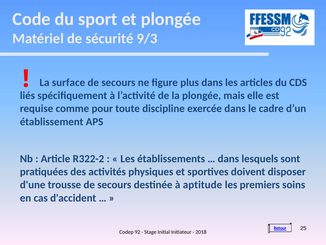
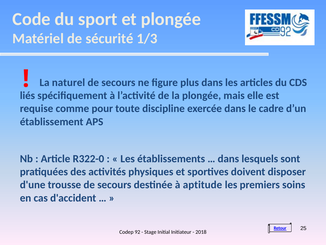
9/3: 9/3 -> 1/3
surface: surface -> naturel
R322-2: R322-2 -> R322-0
